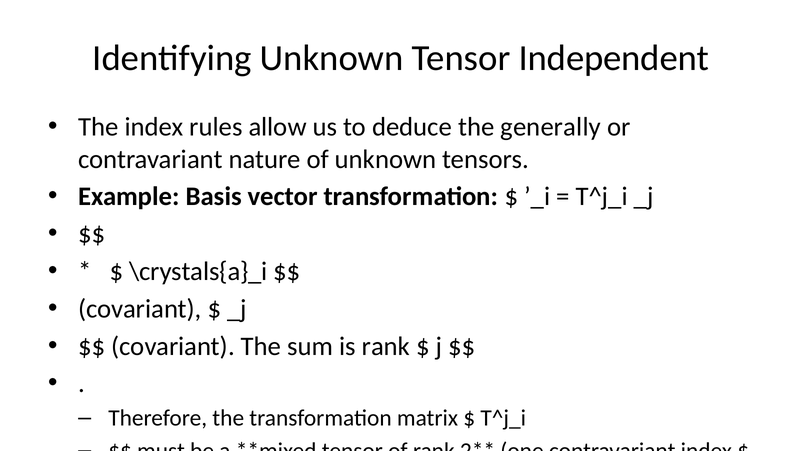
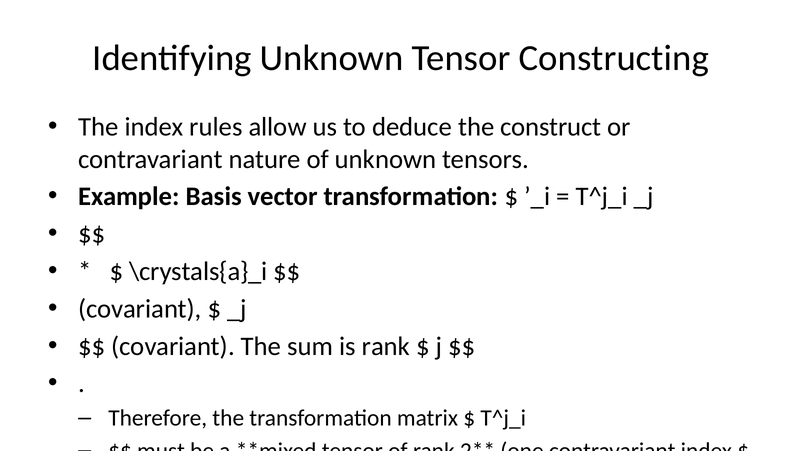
Independent: Independent -> Constructing
generally: generally -> construct
